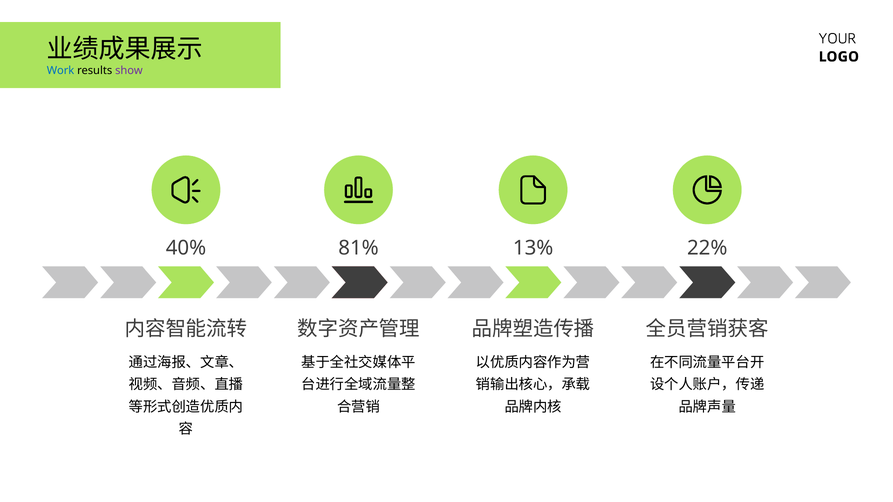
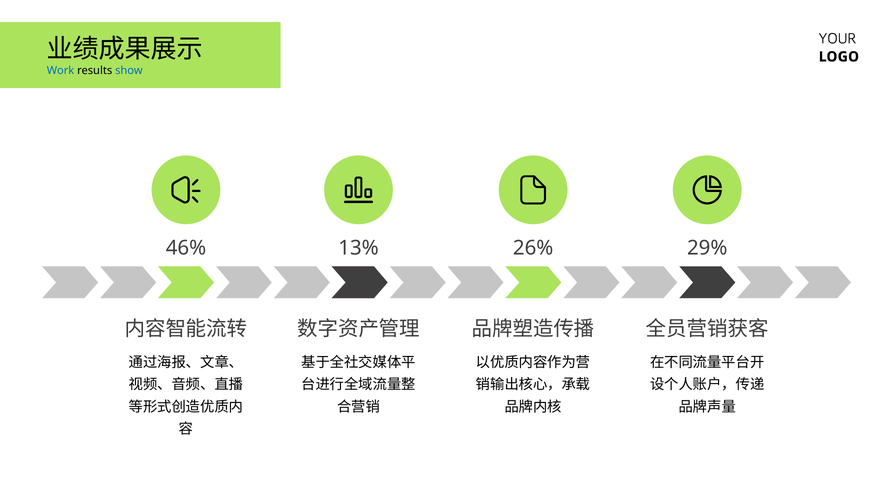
show colour: purple -> blue
40%: 40% -> 46%
81%: 81% -> 13%
13%: 13% -> 26%
22%: 22% -> 29%
